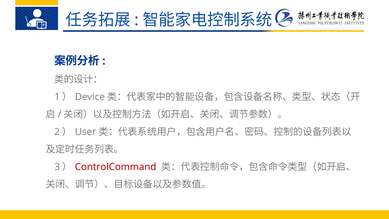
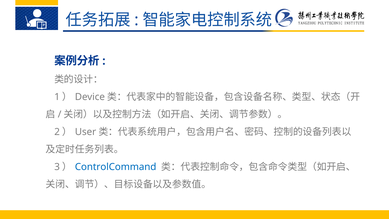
ControlCommand colour: red -> blue
